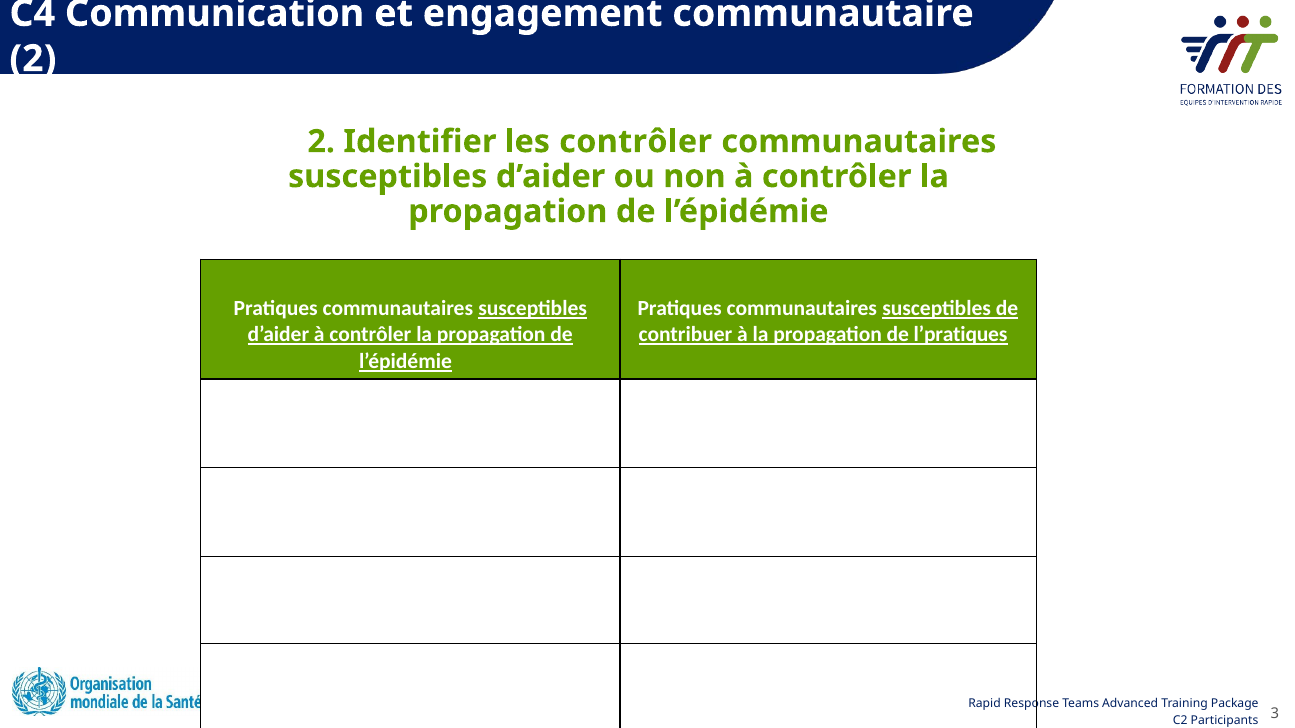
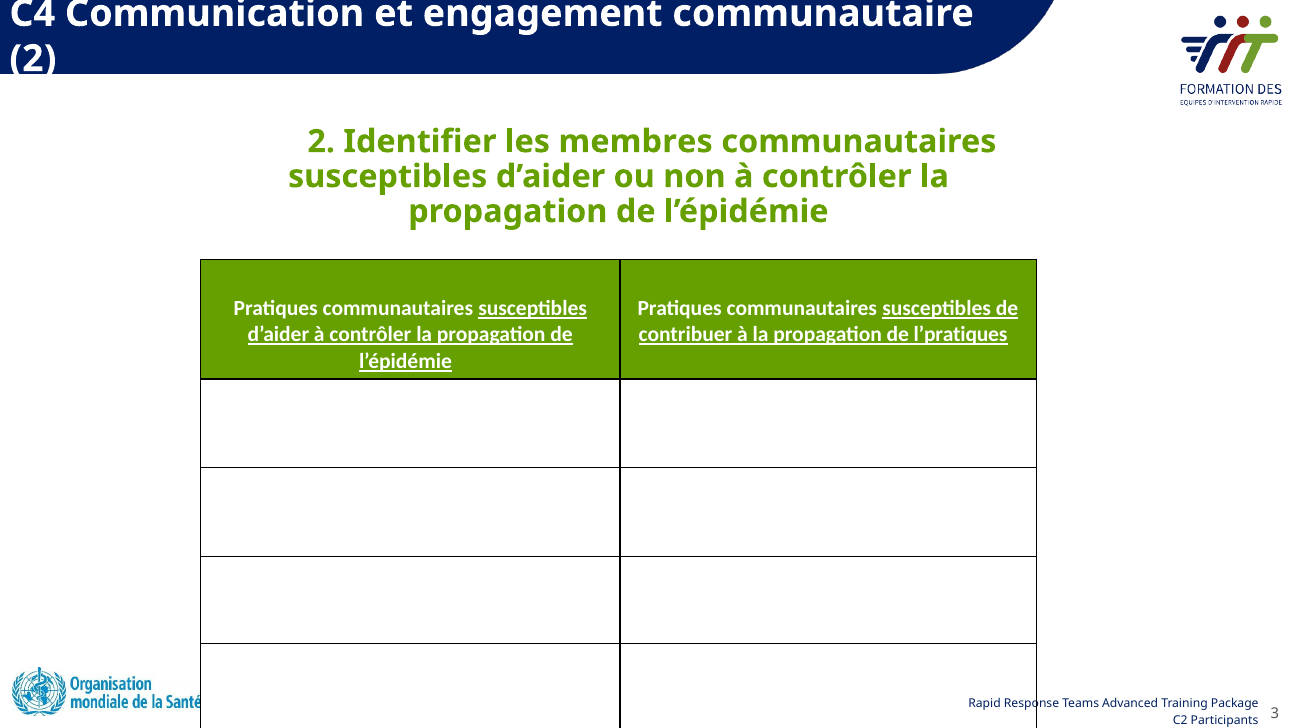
les contrôler: contrôler -> membres
